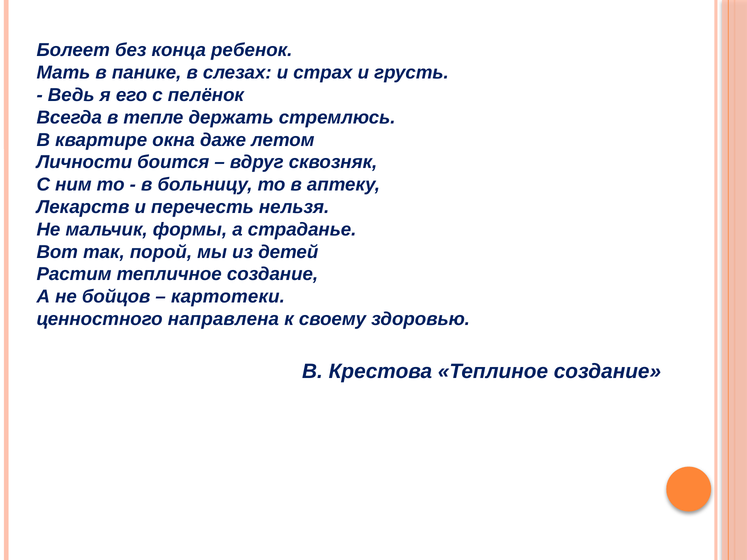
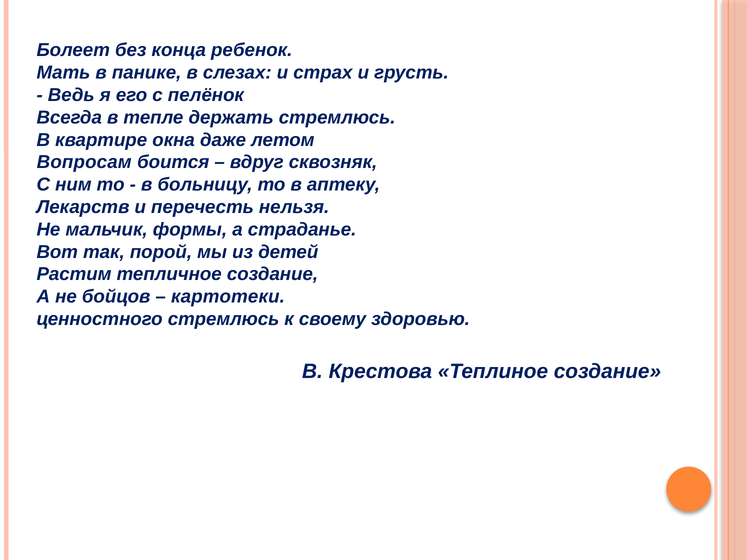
Личности: Личности -> Вопросам
ценностного направлена: направлена -> стремлюсь
